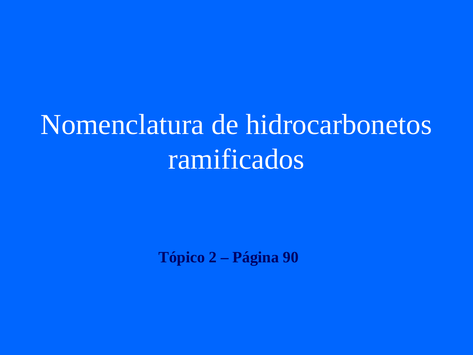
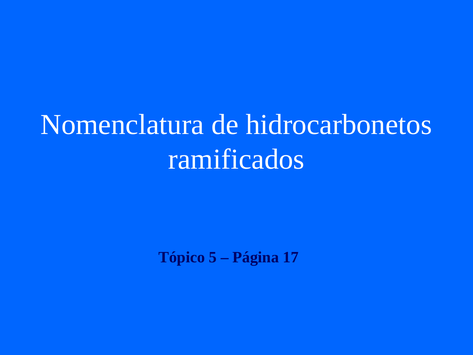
2: 2 -> 5
90: 90 -> 17
